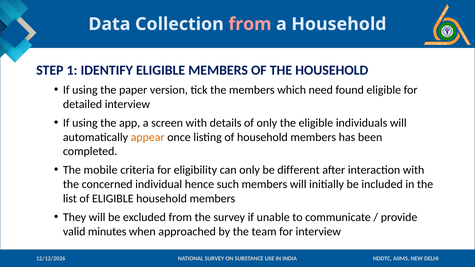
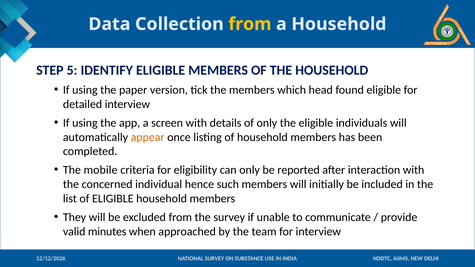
from at (250, 24) colour: pink -> yellow
1: 1 -> 5
need: need -> head
different: different -> reported
